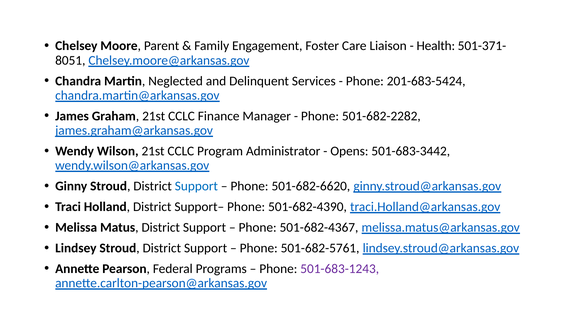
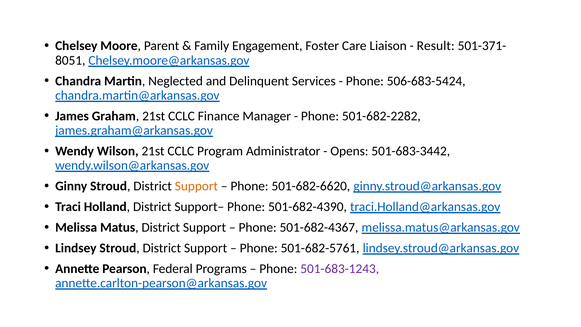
Health: Health -> Result
201-683-5424: 201-683-5424 -> 506-683-5424
Support at (196, 186) colour: blue -> orange
